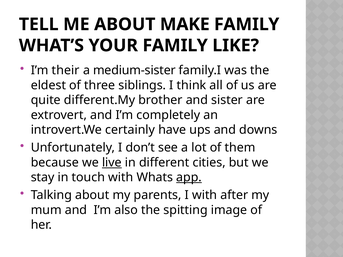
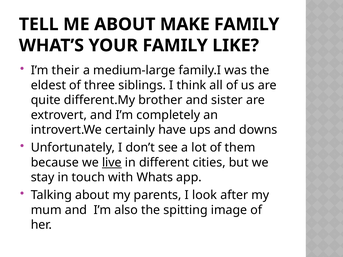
medium-sister: medium-sister -> medium-large
app underline: present -> none
I with: with -> look
